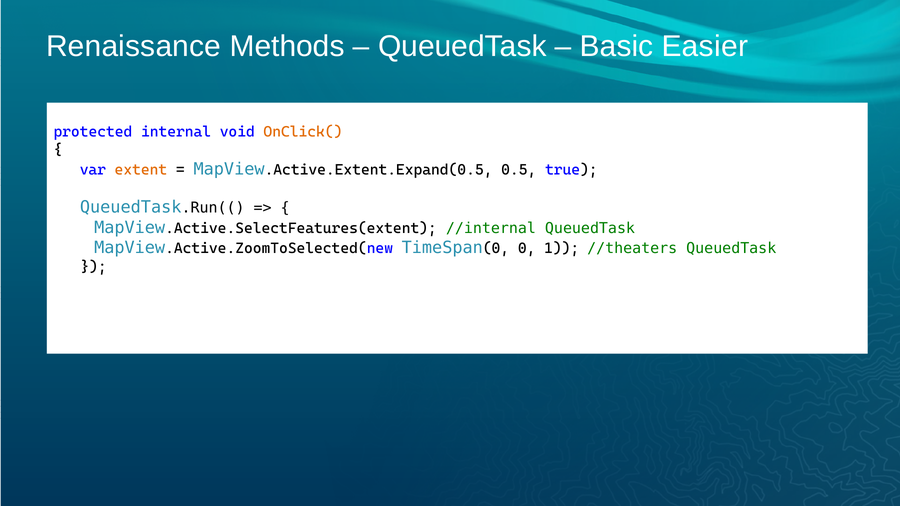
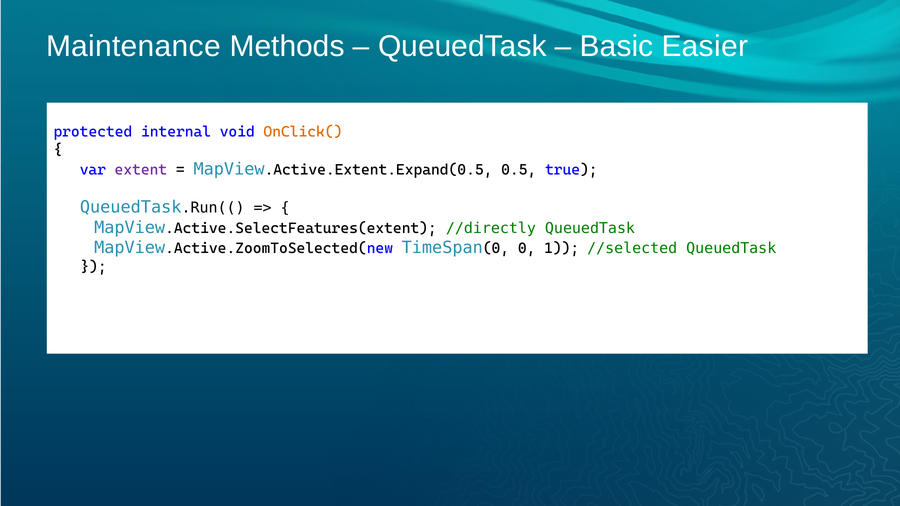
Renaissance: Renaissance -> Maintenance
extent colour: orange -> purple
//internal: //internal -> //directly
//theaters: //theaters -> //selected
